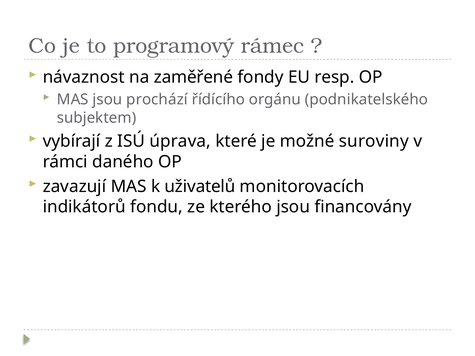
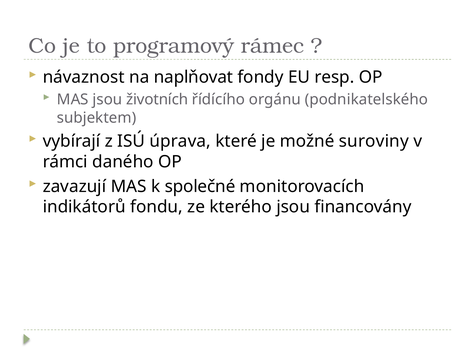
zaměřené: zaměřené -> naplňovat
prochází: prochází -> životních
uživatelů: uživatelů -> společné
